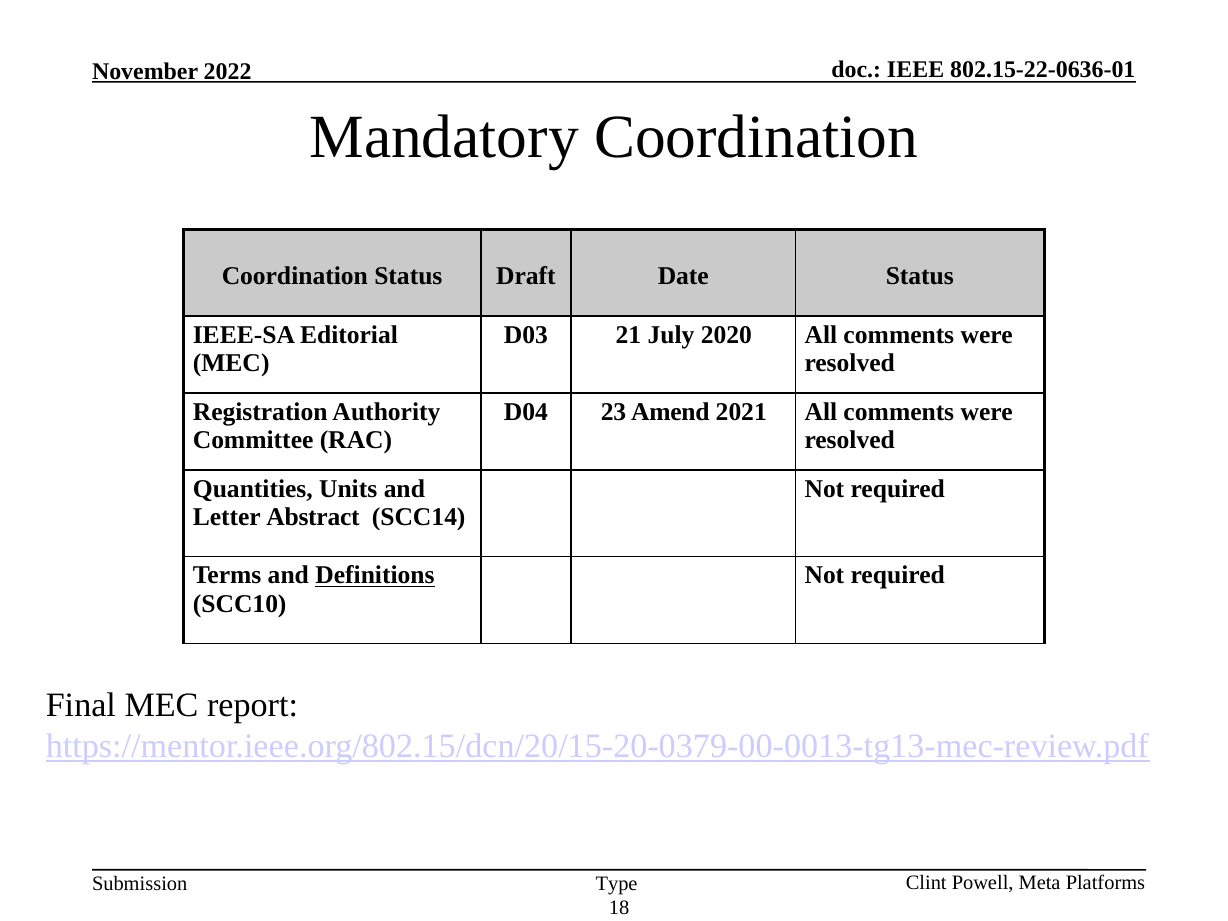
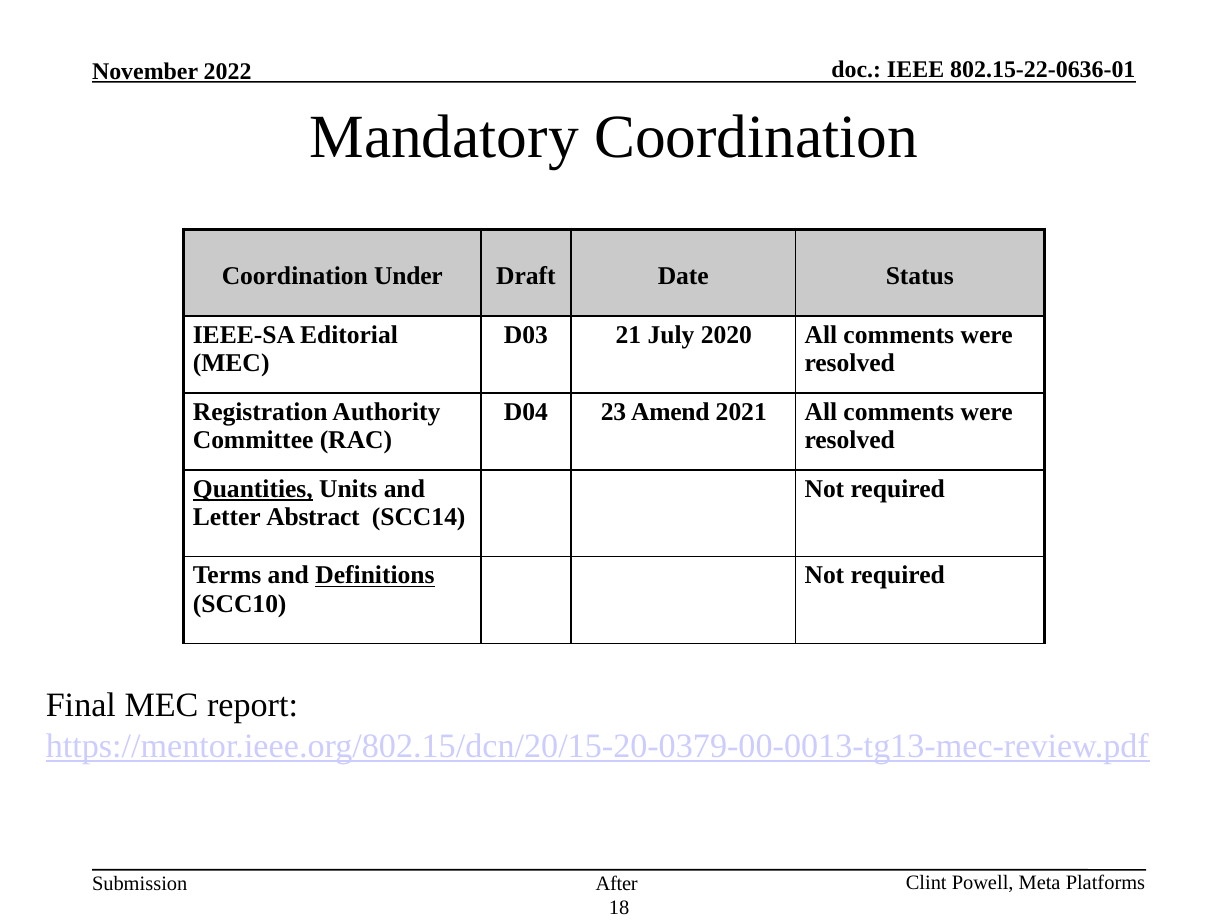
Coordination Status: Status -> Under
Quantities underline: none -> present
Type: Type -> After
